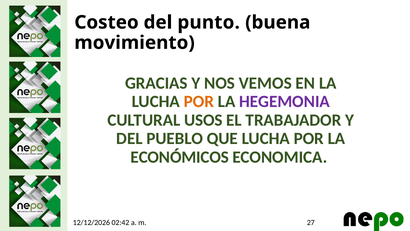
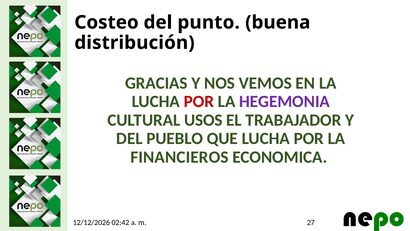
movimiento: movimiento -> distribución
POR at (199, 101) colour: orange -> red
ECONÓMICOS: ECONÓMICOS -> FINANCIEROS
